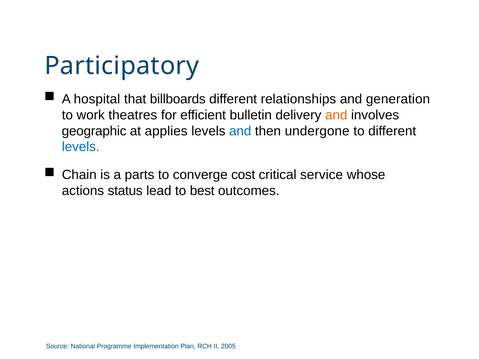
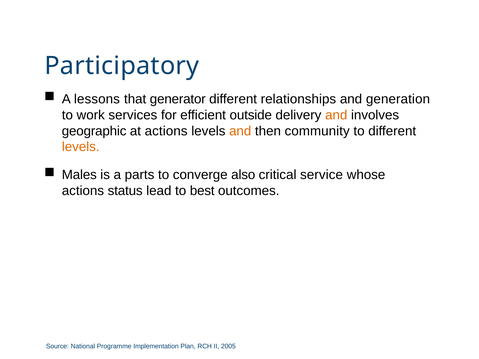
hospital: hospital -> lessons
billboards: billboards -> generator
theatres: theatres -> services
bulletin: bulletin -> outside
at applies: applies -> actions
and at (240, 131) colour: blue -> orange
undergone: undergone -> community
levels at (81, 147) colour: blue -> orange
Chain: Chain -> Males
cost: cost -> also
